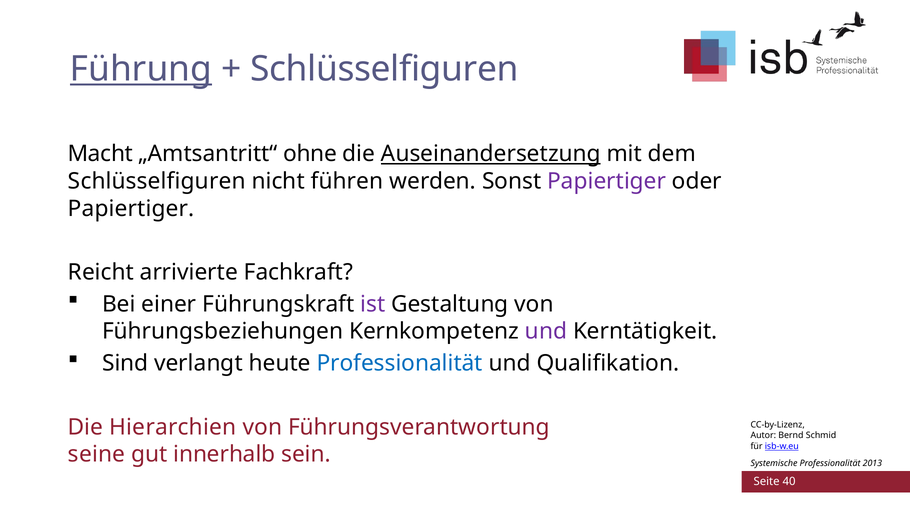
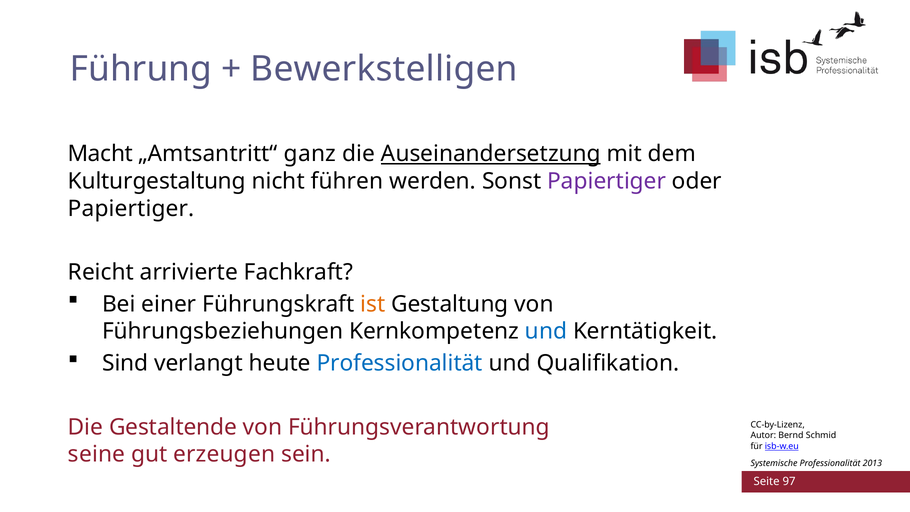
Führung underline: present -> none
Schlüsselfiguren at (384, 69): Schlüsselfiguren -> Bewerkstelligen
ohne: ohne -> ganz
Schlüsselfiguren at (157, 181): Schlüsselfiguren -> Kulturgestaltung
ist colour: purple -> orange
und at (546, 331) colour: purple -> blue
Hierarchien: Hierarchien -> Gestaltende
innerhalb: innerhalb -> erzeugen
40: 40 -> 97
